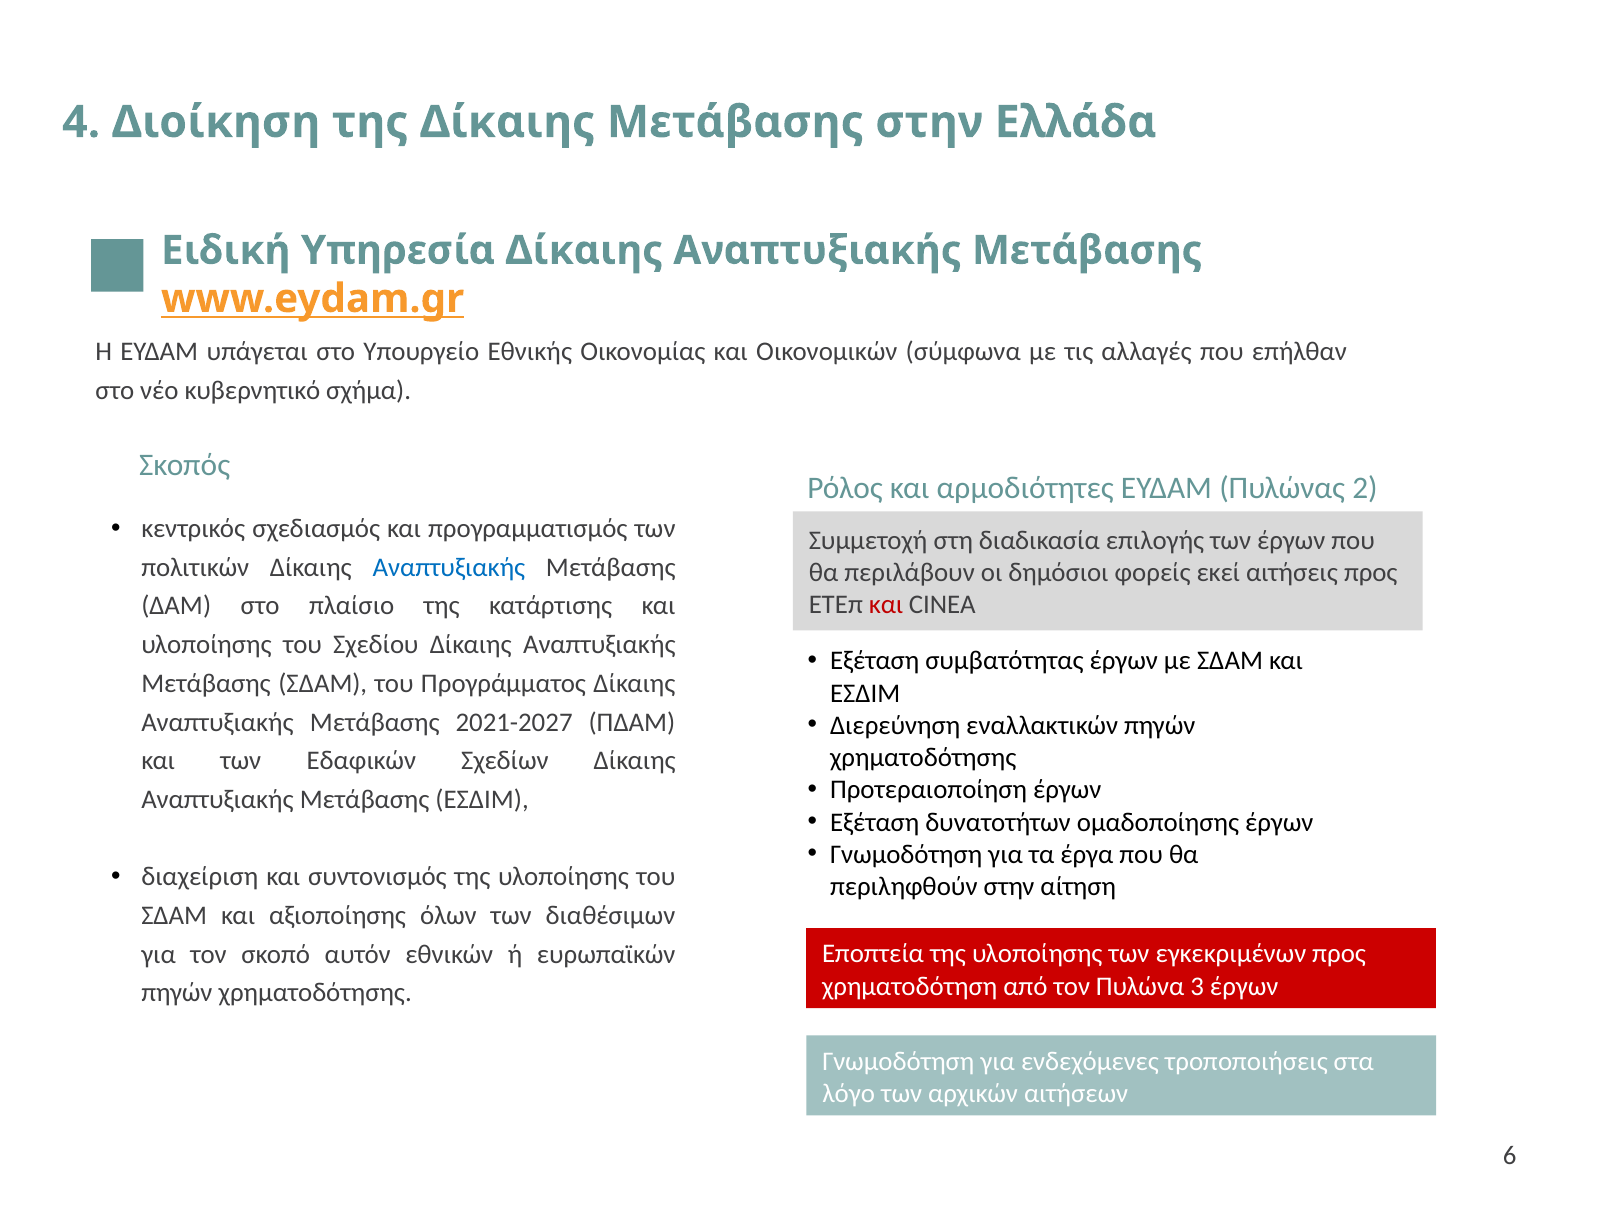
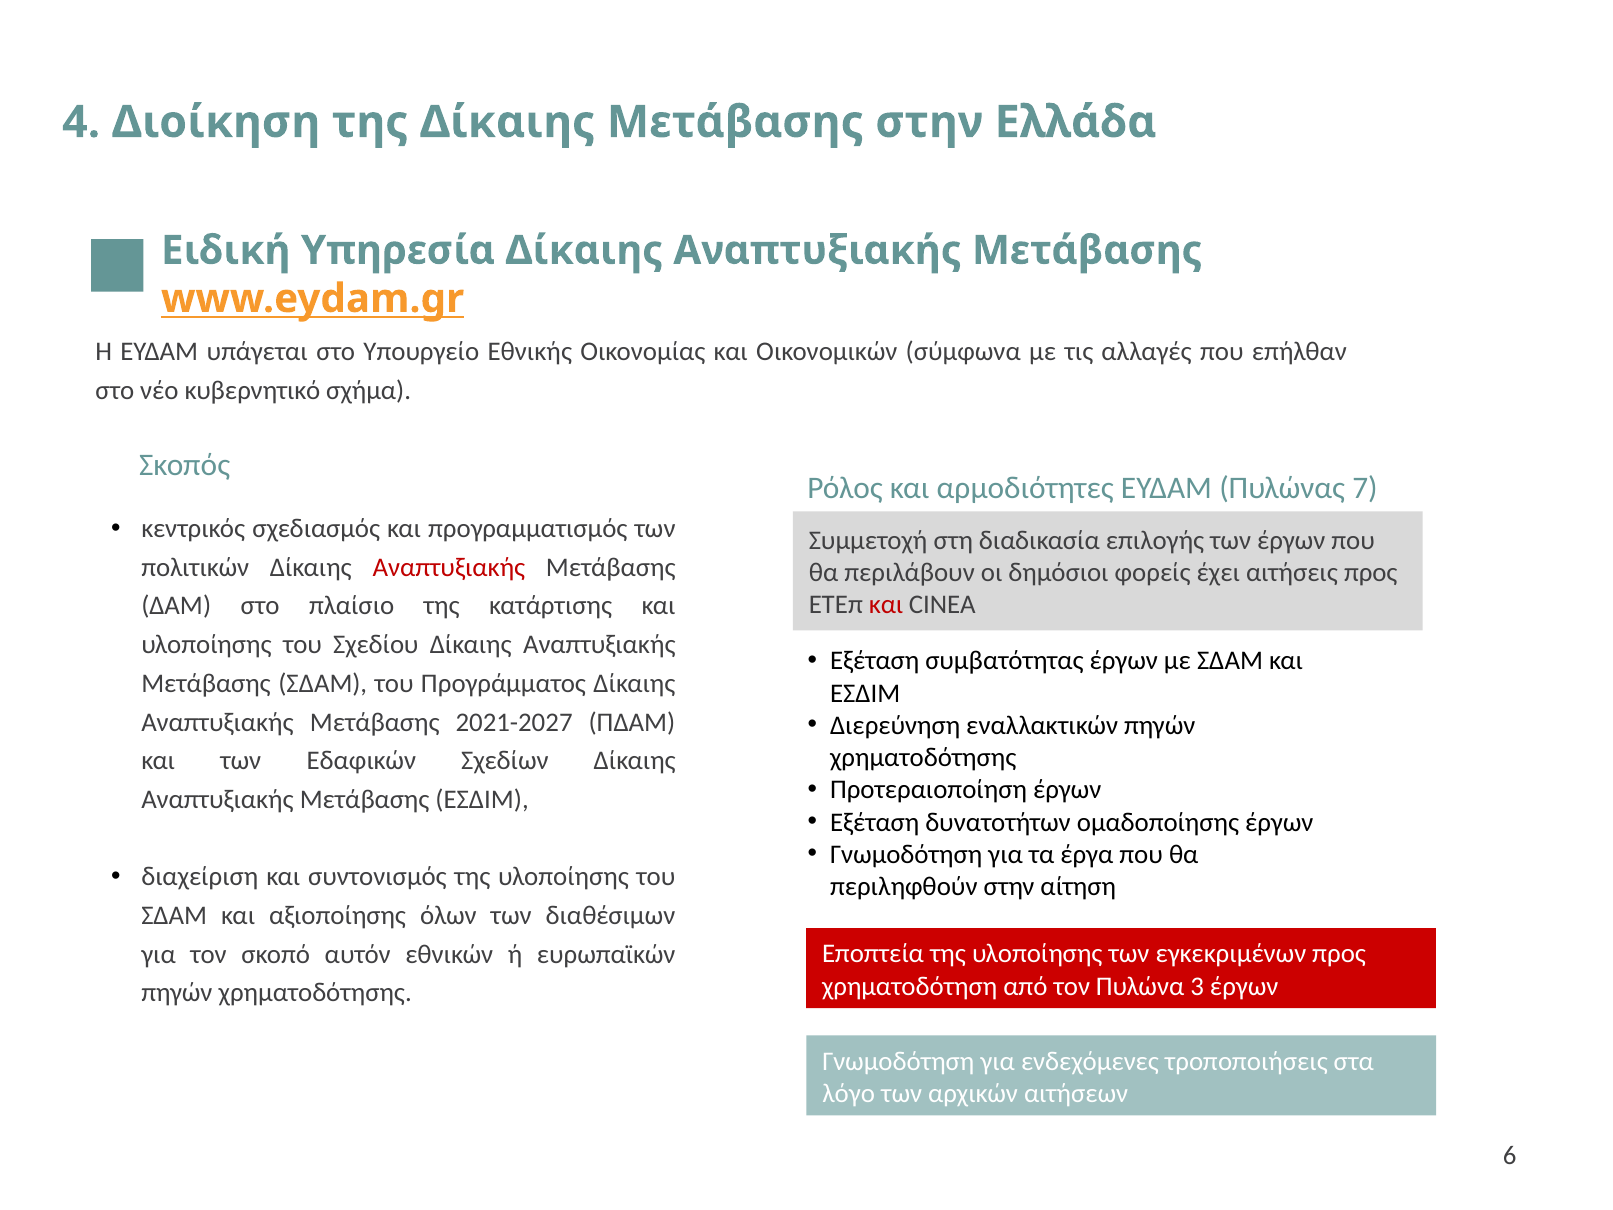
2: 2 -> 7
Αναπτυξιακής at (449, 567) colour: blue -> red
εκεί: εκεί -> έχει
